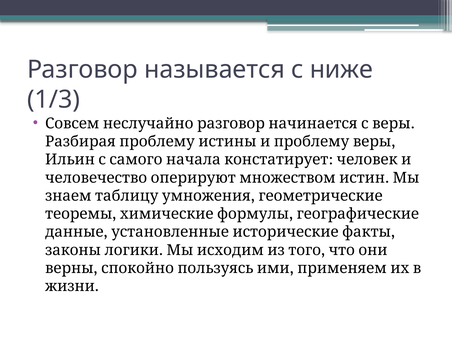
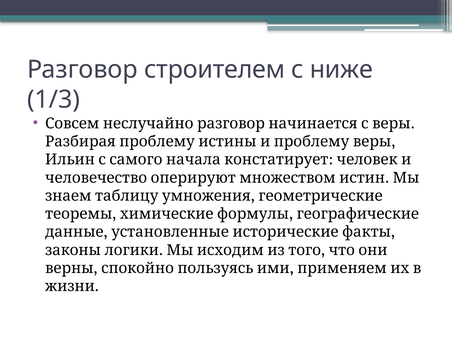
называется: называется -> строителем
